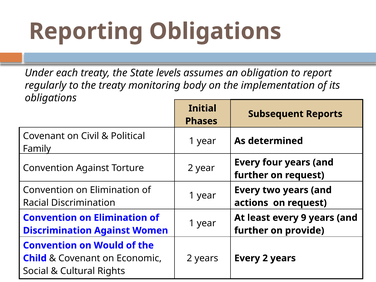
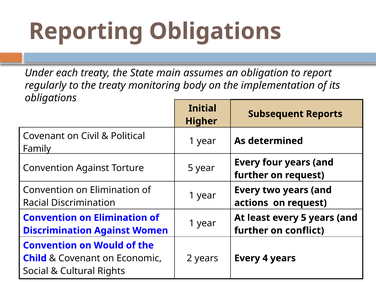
levels: levels -> main
Phases: Phases -> Higher
Torture 2: 2 -> 5
every 9: 9 -> 5
provide: provide -> conflict
Every 2: 2 -> 4
